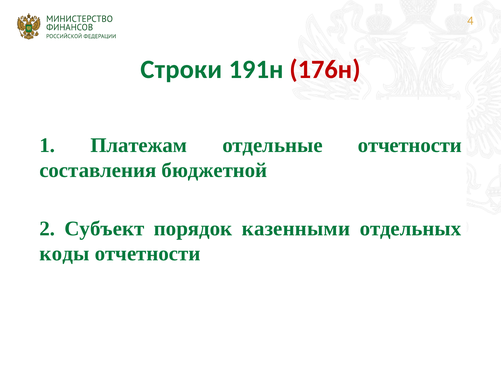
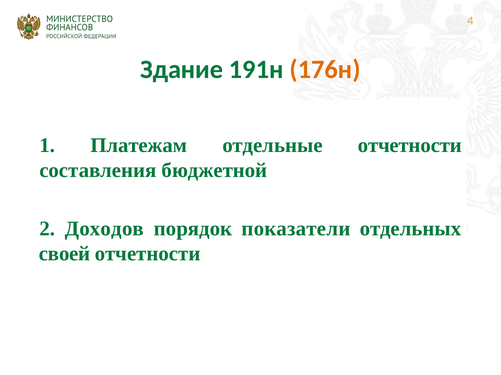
Строки: Строки -> Здание
176н colour: red -> orange
Субъект: Субъект -> Доходов
казенными: казенными -> показатели
коды: коды -> своей
